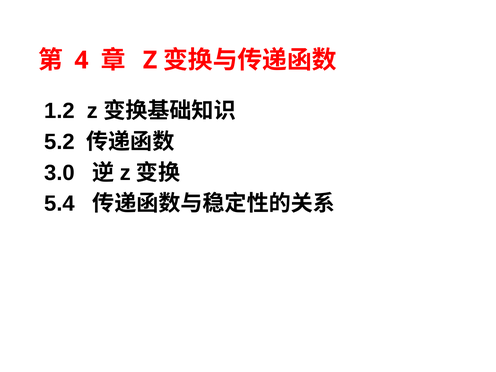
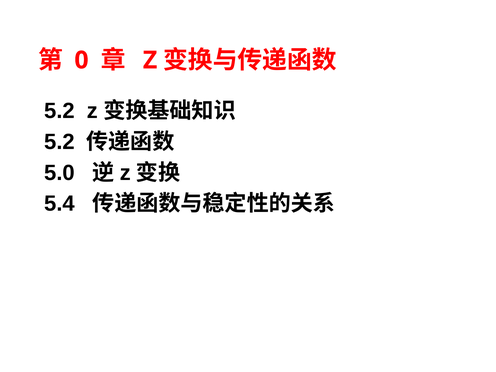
4: 4 -> 0
1.2 at (59, 111): 1.2 -> 5.2
3.0: 3.0 -> 5.0
